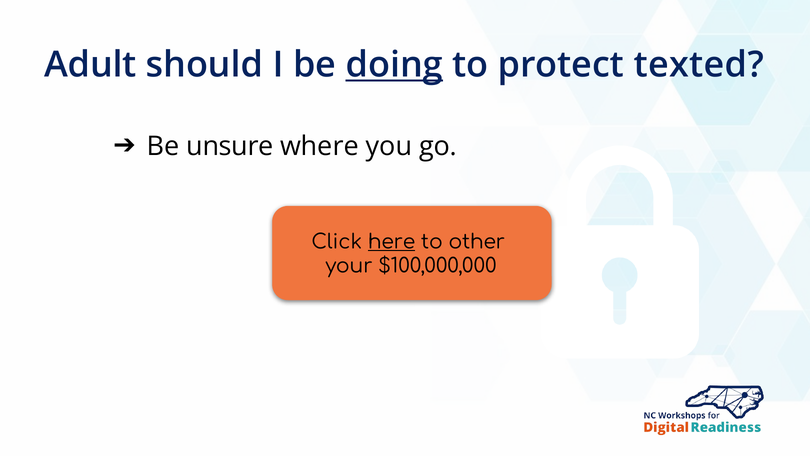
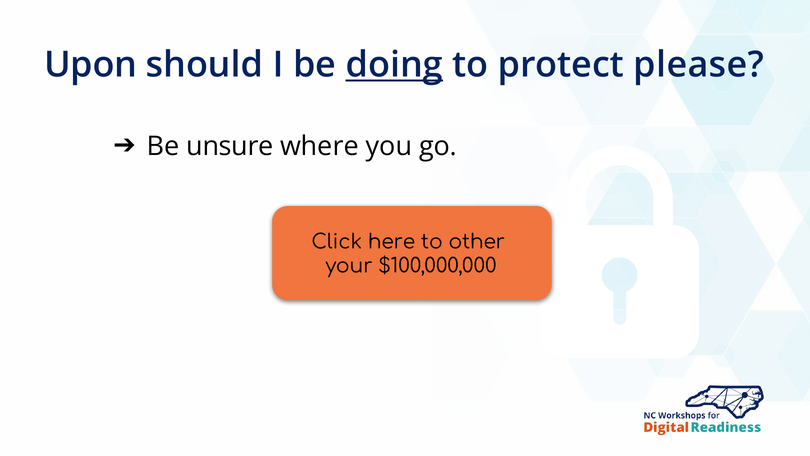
Adult: Adult -> Upon
texted: texted -> please
here underline: present -> none
